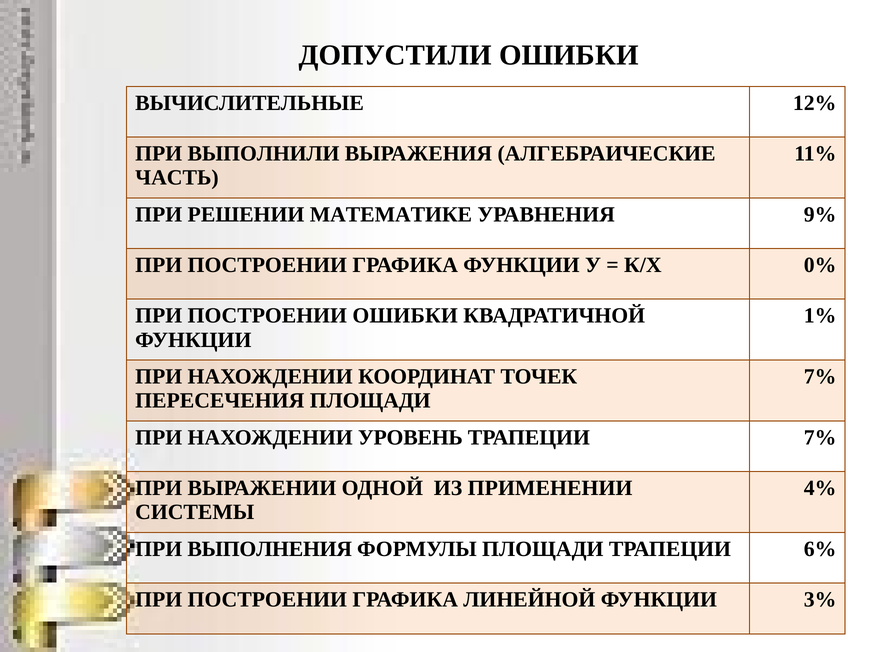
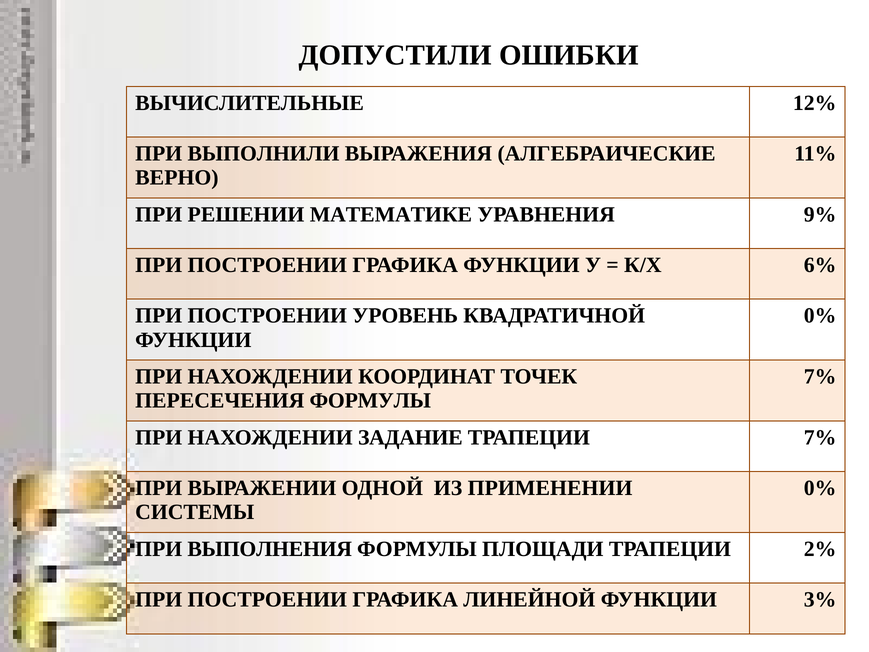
ЧАСТЬ: ЧАСТЬ -> ВЕРНО
0%: 0% -> 6%
ПОСТРОЕНИИ ОШИБКИ: ОШИБКИ -> УРОВЕНЬ
1% at (820, 316): 1% -> 0%
ПЕРЕСЕЧЕНИЯ ПЛОЩАДИ: ПЛОЩАДИ -> ФОРМУЛЫ
УРОВЕНЬ: УРОВЕНЬ -> ЗАДАНИЕ
4% at (820, 488): 4% -> 0%
6%: 6% -> 2%
